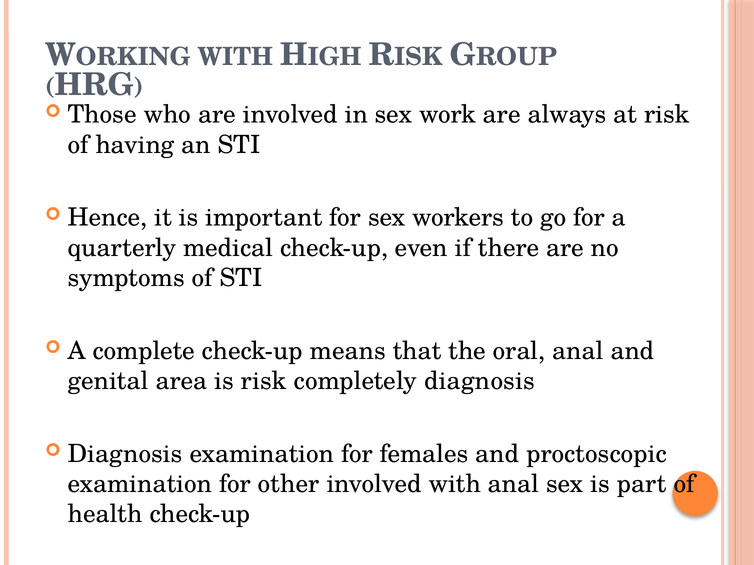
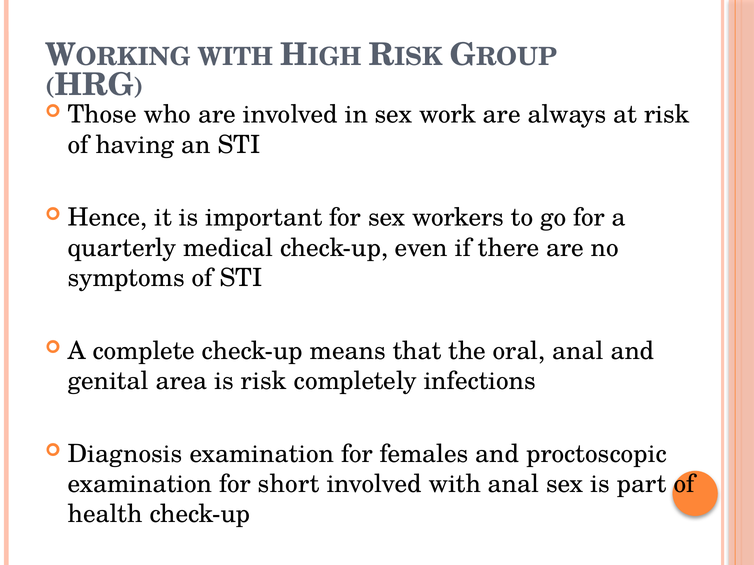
completely diagnosis: diagnosis -> infections
other: other -> short
